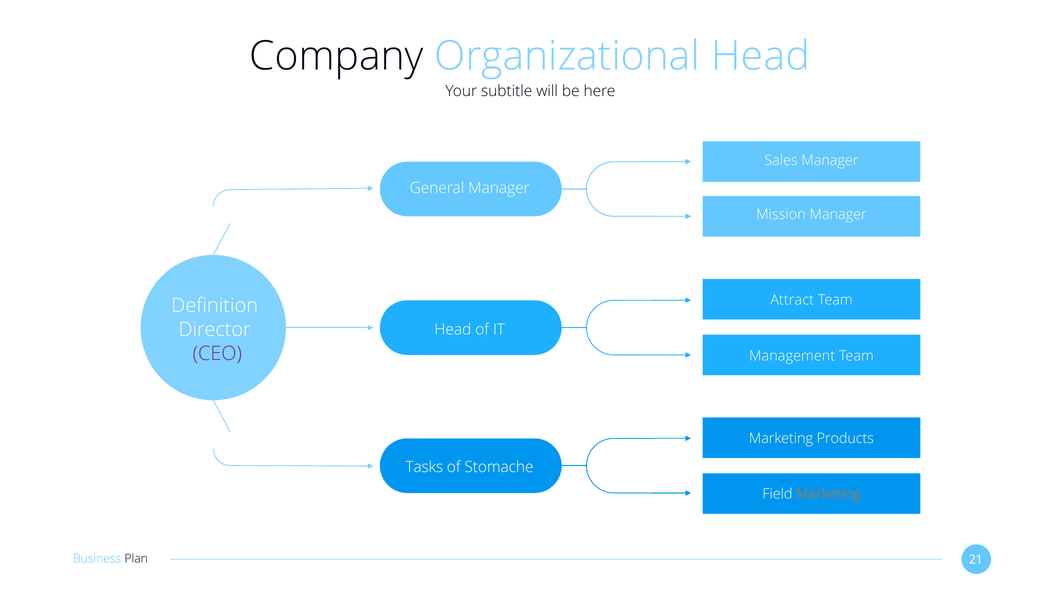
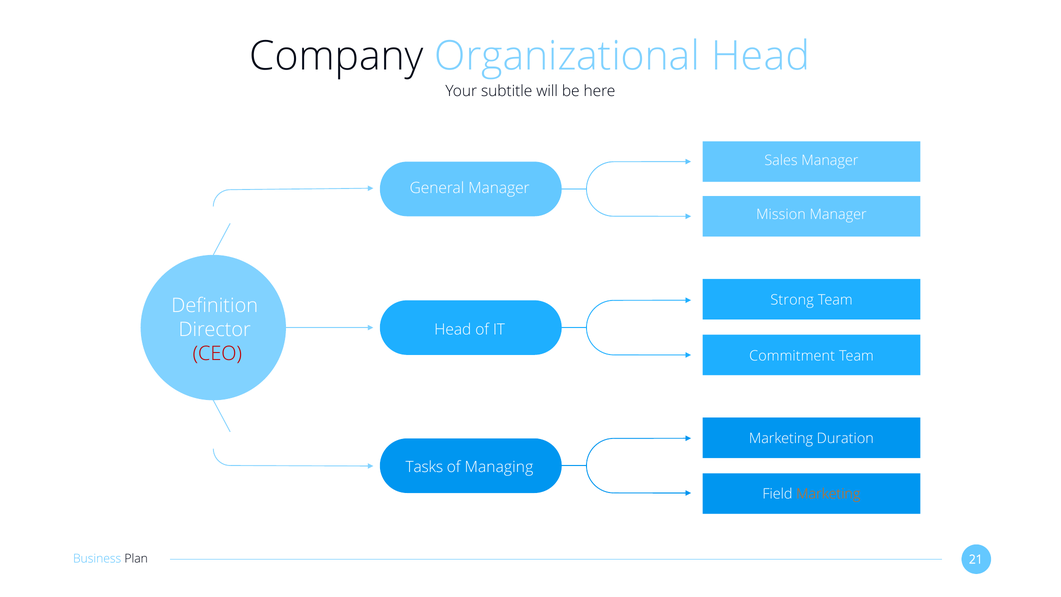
Attract: Attract -> Strong
CEO colour: purple -> red
Management: Management -> Commitment
Products: Products -> Duration
Stomache: Stomache -> Managing
